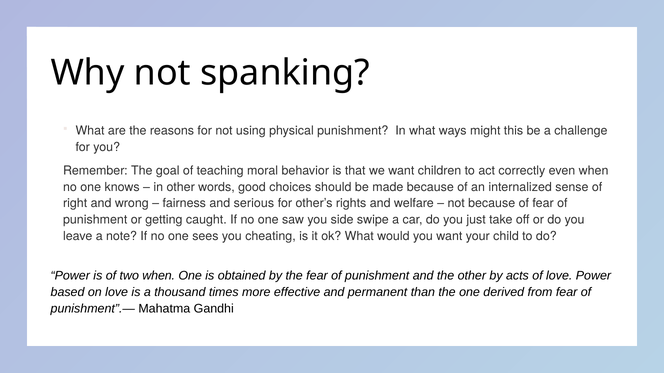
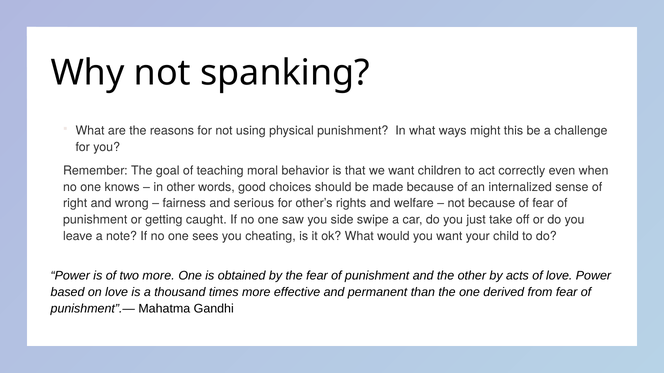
two when: when -> more
